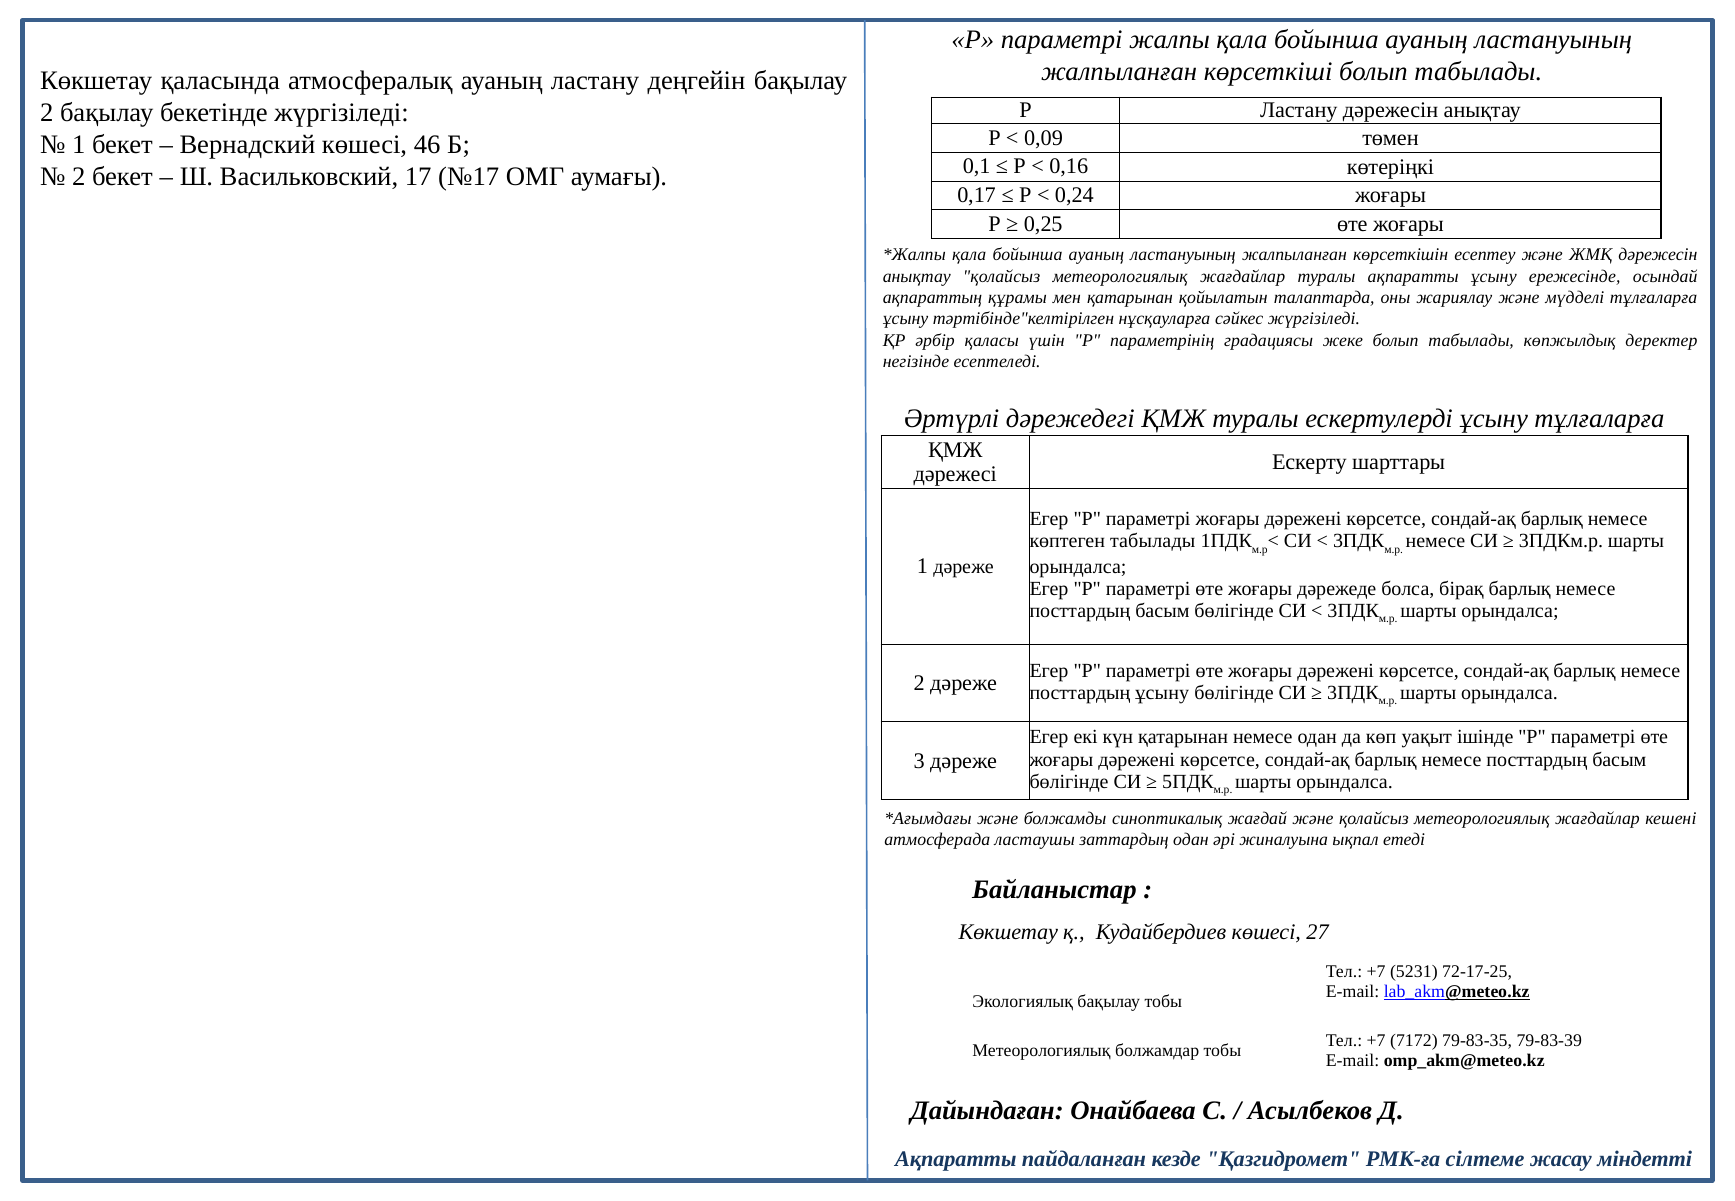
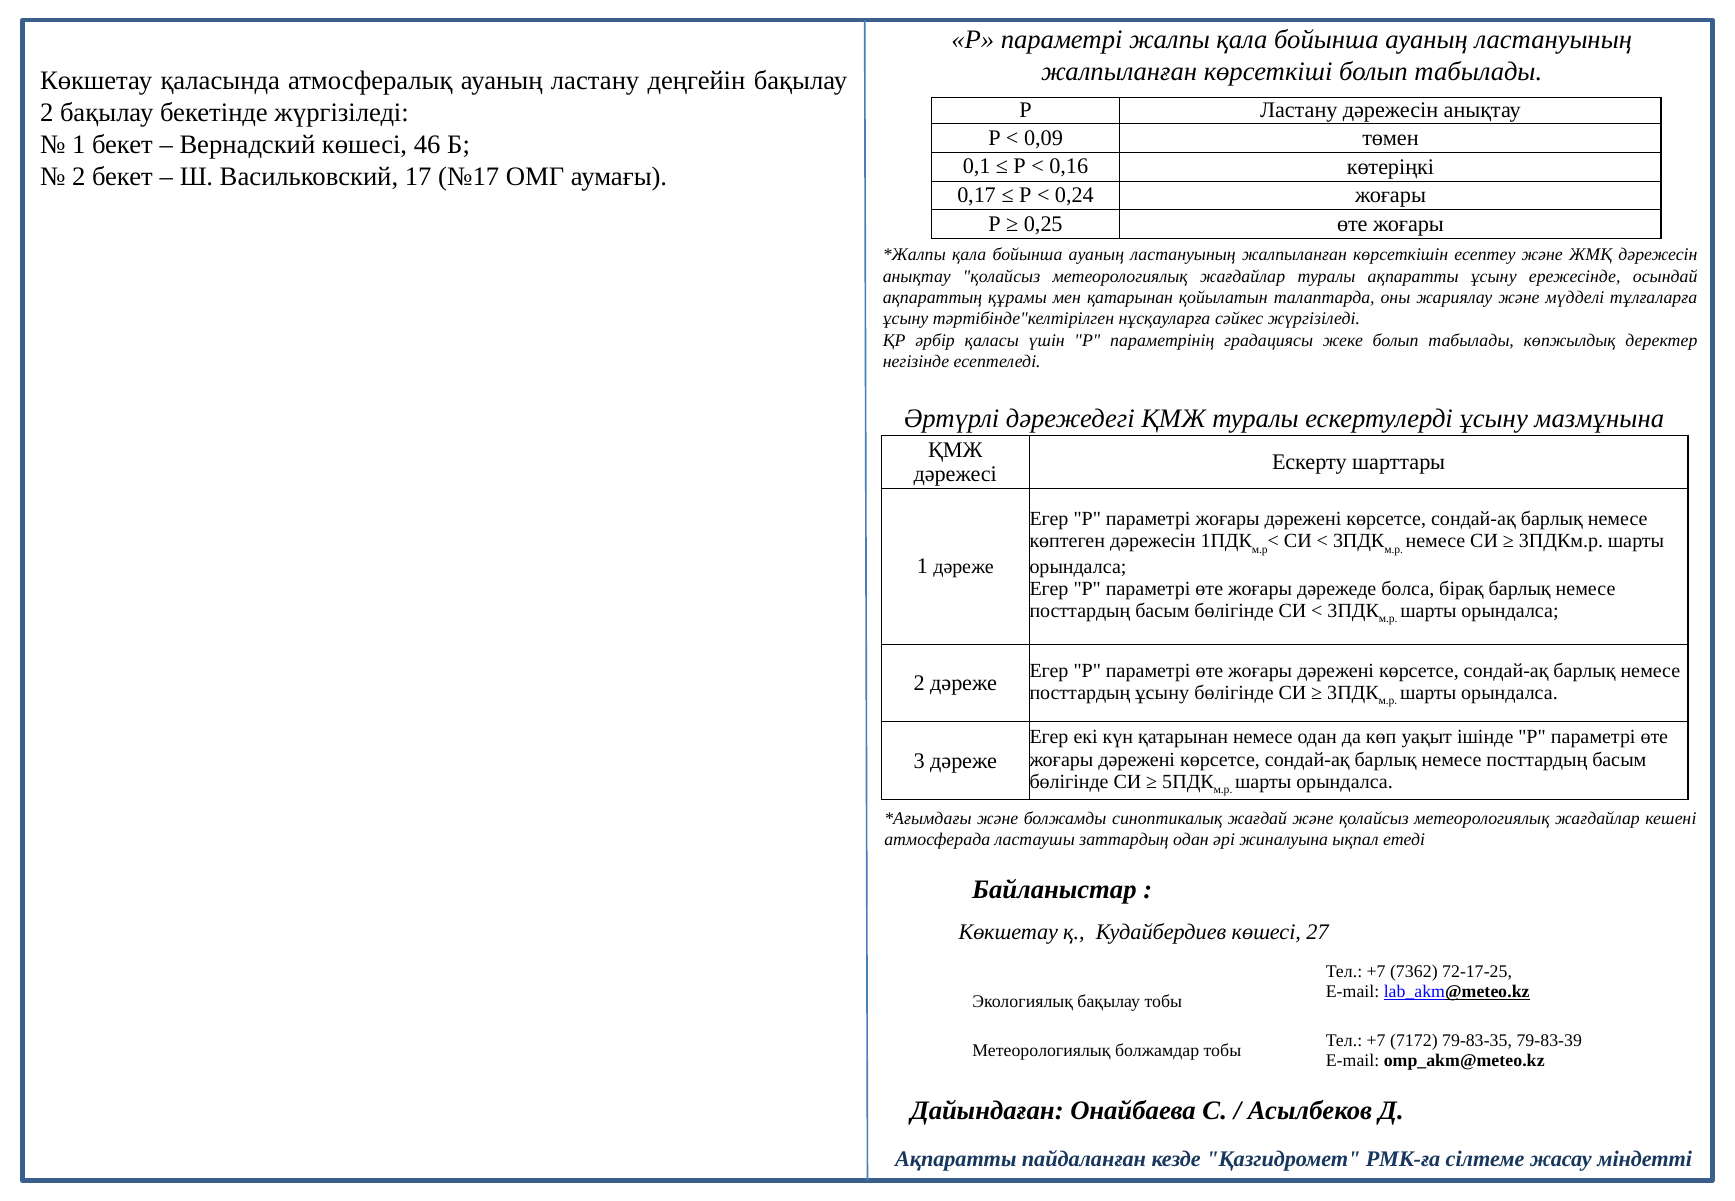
ұсыну тұлғаларға: тұлғаларға -> мазмұнына
көптеген табылады: табылады -> дәрежесін
5231: 5231 -> 7362
